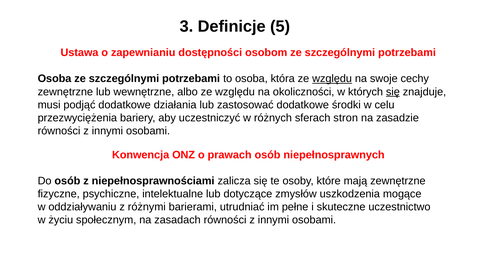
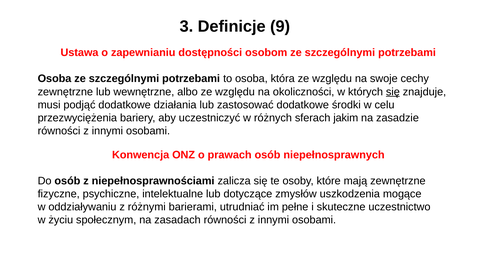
5: 5 -> 9
względu at (332, 79) underline: present -> none
stron: stron -> jakim
